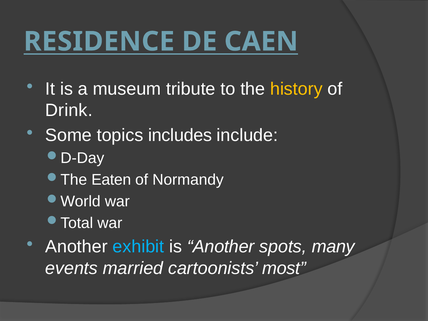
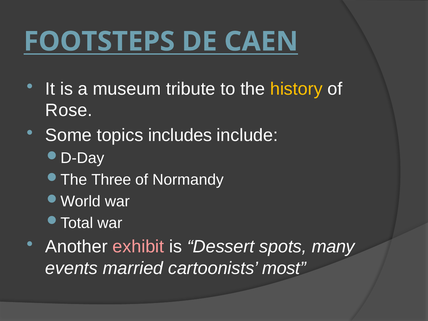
RESIDENCE: RESIDENCE -> FOOTSTEPS
Drink: Drink -> Rose
Eaten: Eaten -> Three
exhibit colour: light blue -> pink
is Another: Another -> Dessert
